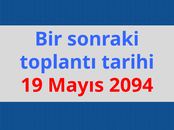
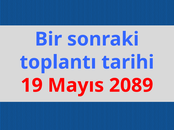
2094: 2094 -> 2089
